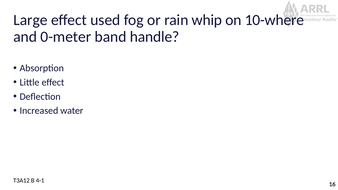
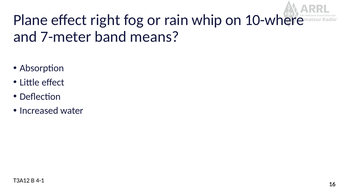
Large: Large -> Plane
used: used -> right
0-meter: 0-meter -> 7-meter
handle: handle -> means
